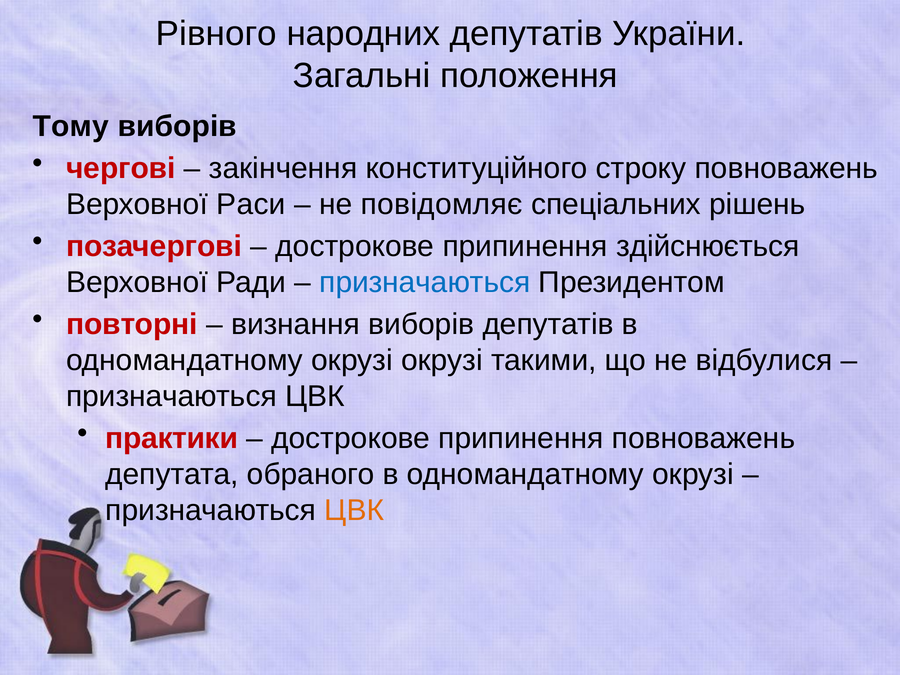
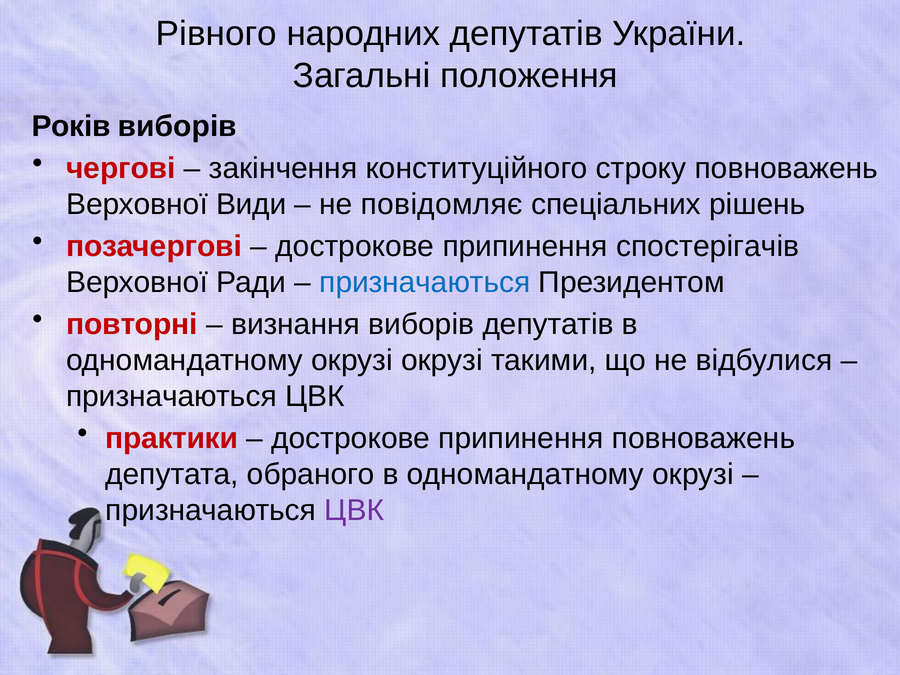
Тому: Тому -> Років
Раси: Раси -> Види
здійснюється: здійснюється -> спостерігачів
ЦВК at (354, 510) colour: orange -> purple
